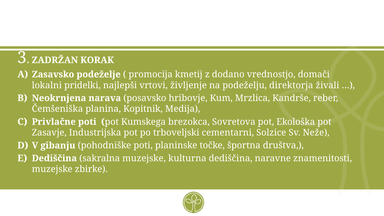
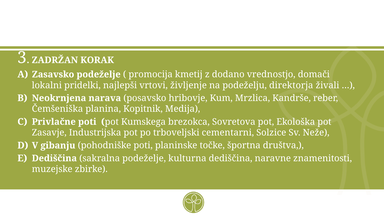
sakralna muzejske: muzejske -> podeželje
